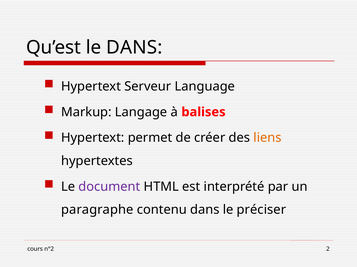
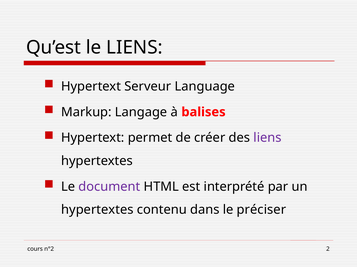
le DANS: DANS -> LIENS
liens at (267, 138) colour: orange -> purple
paragraphe at (97, 210): paragraphe -> hypertextes
